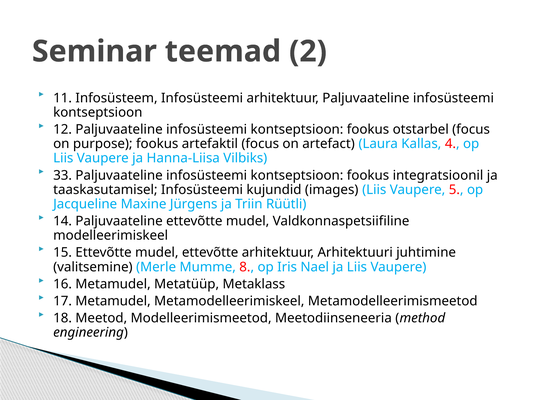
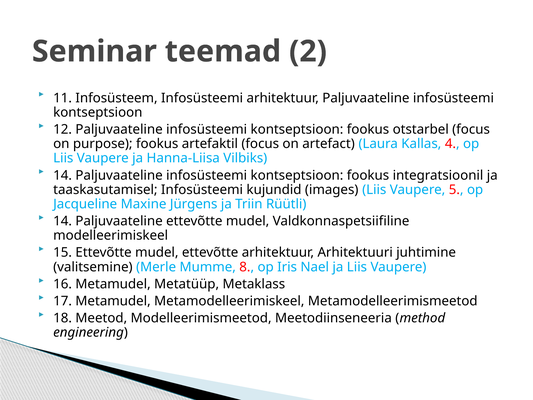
33 at (63, 175): 33 -> 14
